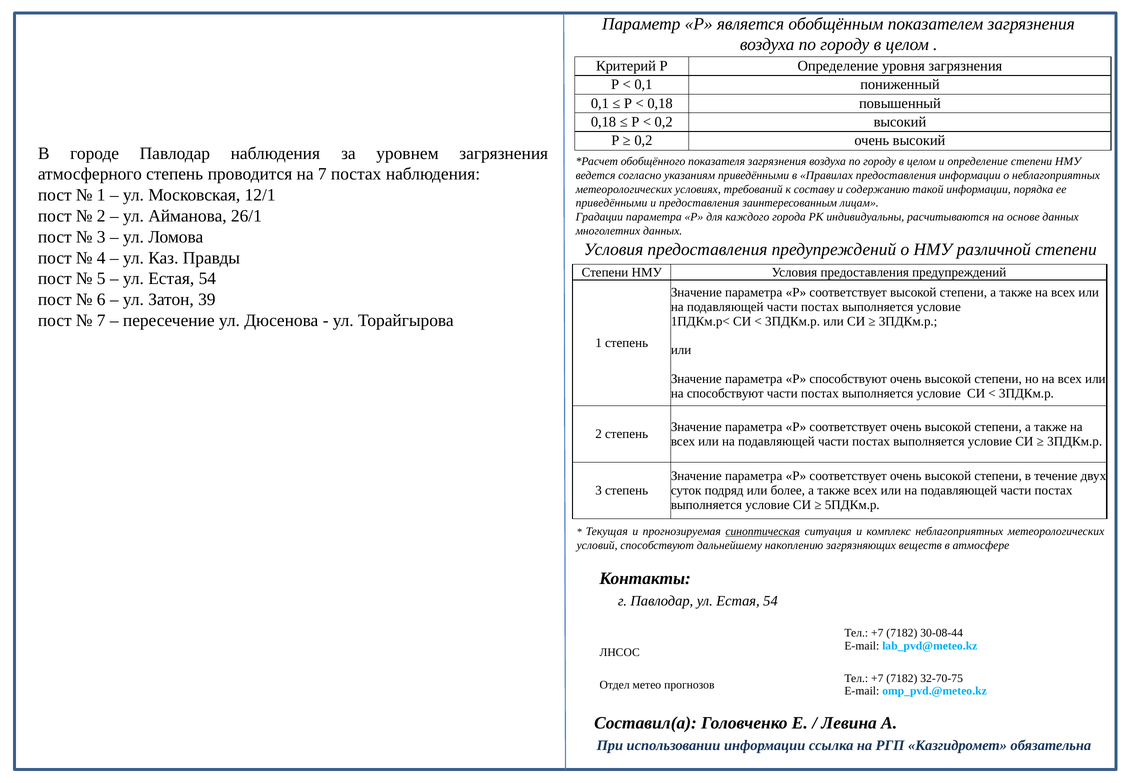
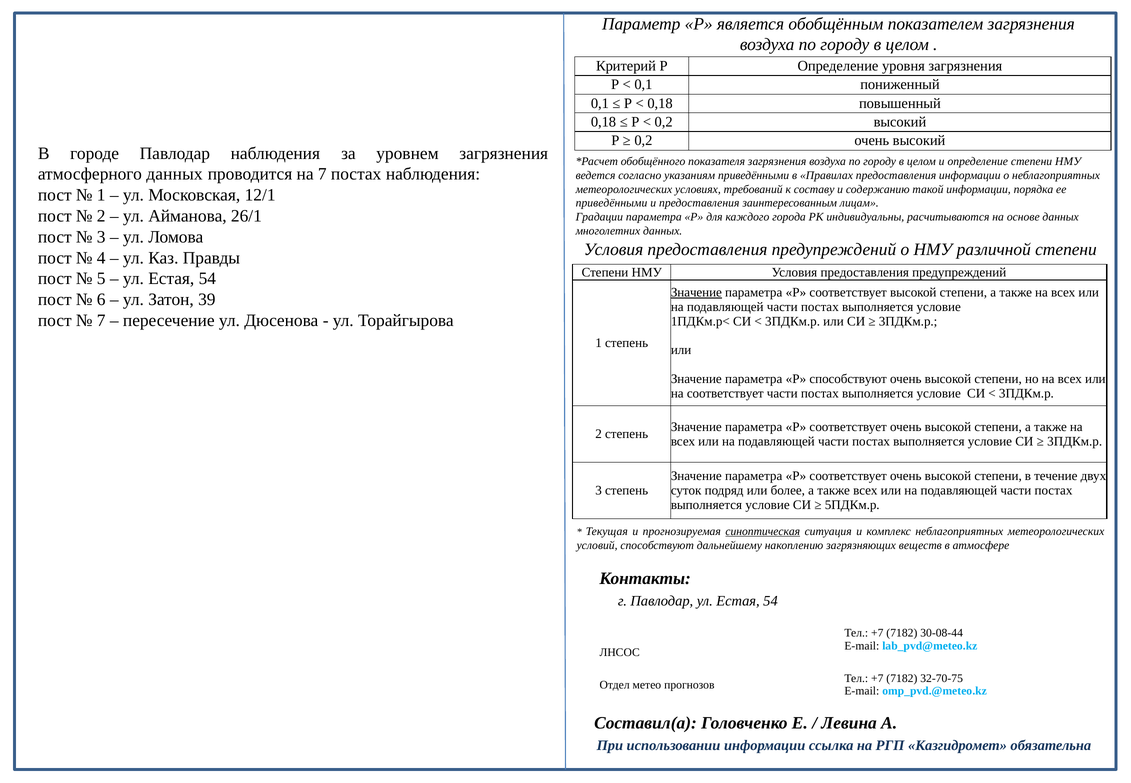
атмосферного степень: степень -> данных
Значение at (696, 292) underline: none -> present
на способствуют: способствуют -> соответствует
